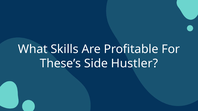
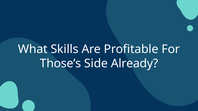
These’s: These’s -> Those’s
Hustler: Hustler -> Already
